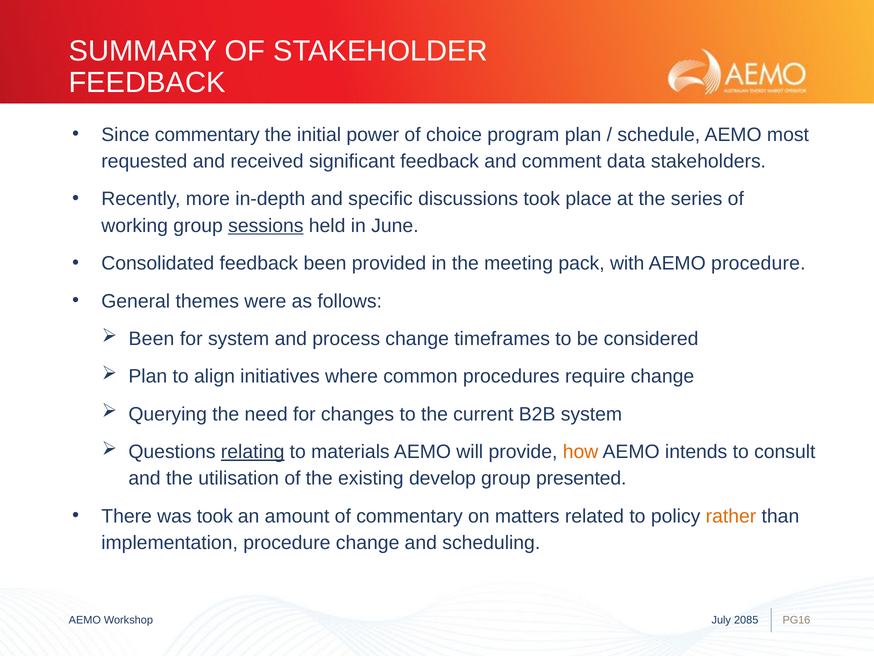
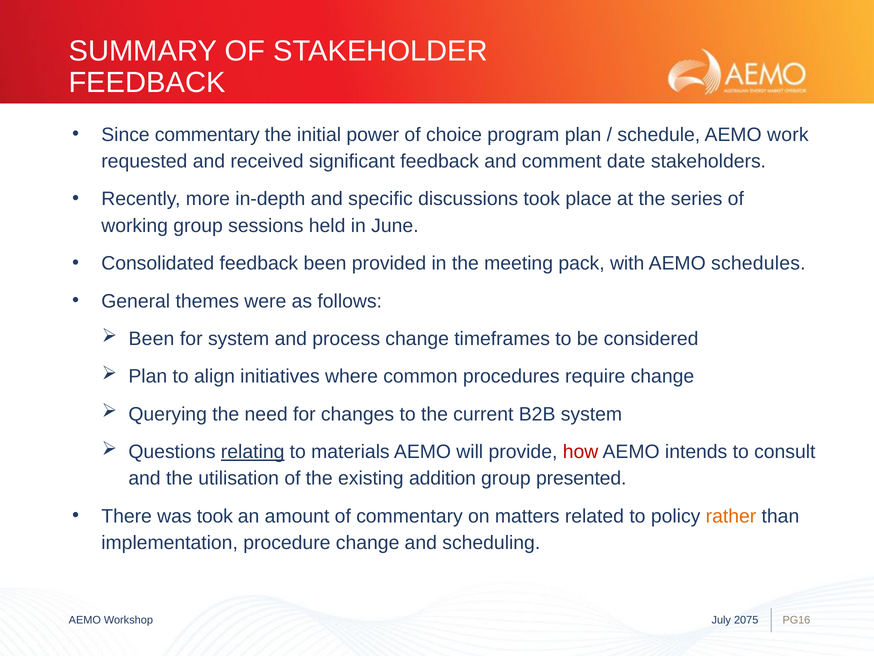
most: most -> work
data: data -> date
sessions underline: present -> none
AEMO procedure: procedure -> schedules
how colour: orange -> red
develop: develop -> addition
2085: 2085 -> 2075
